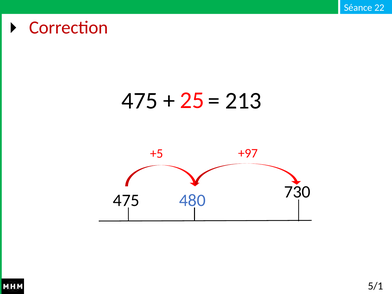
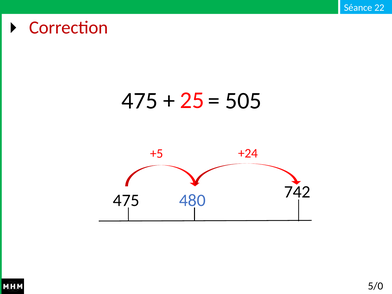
213: 213 -> 505
+97: +97 -> +24
730: 730 -> 742
5/1: 5/1 -> 5/0
